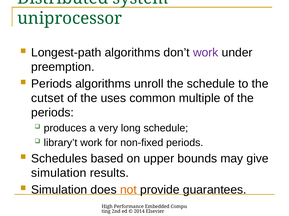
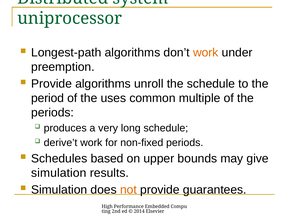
work at (206, 53) colour: purple -> orange
Periods at (52, 84): Periods -> Provide
cutset: cutset -> period
library’t: library’t -> derive’t
